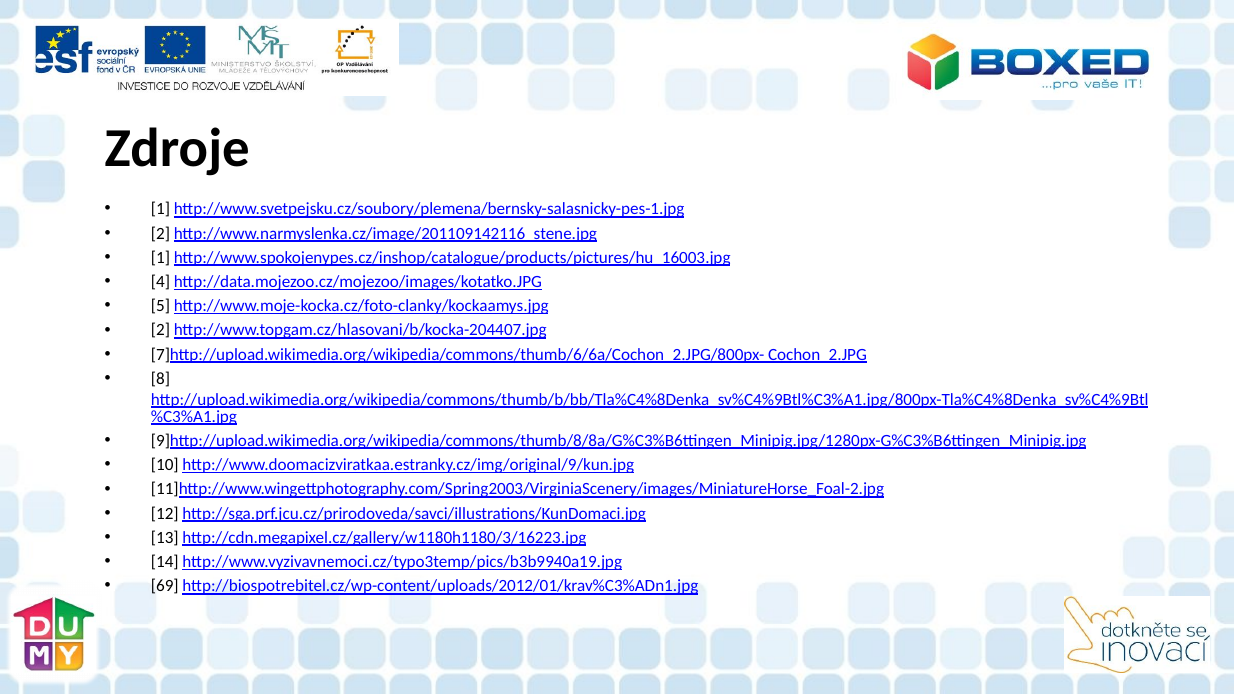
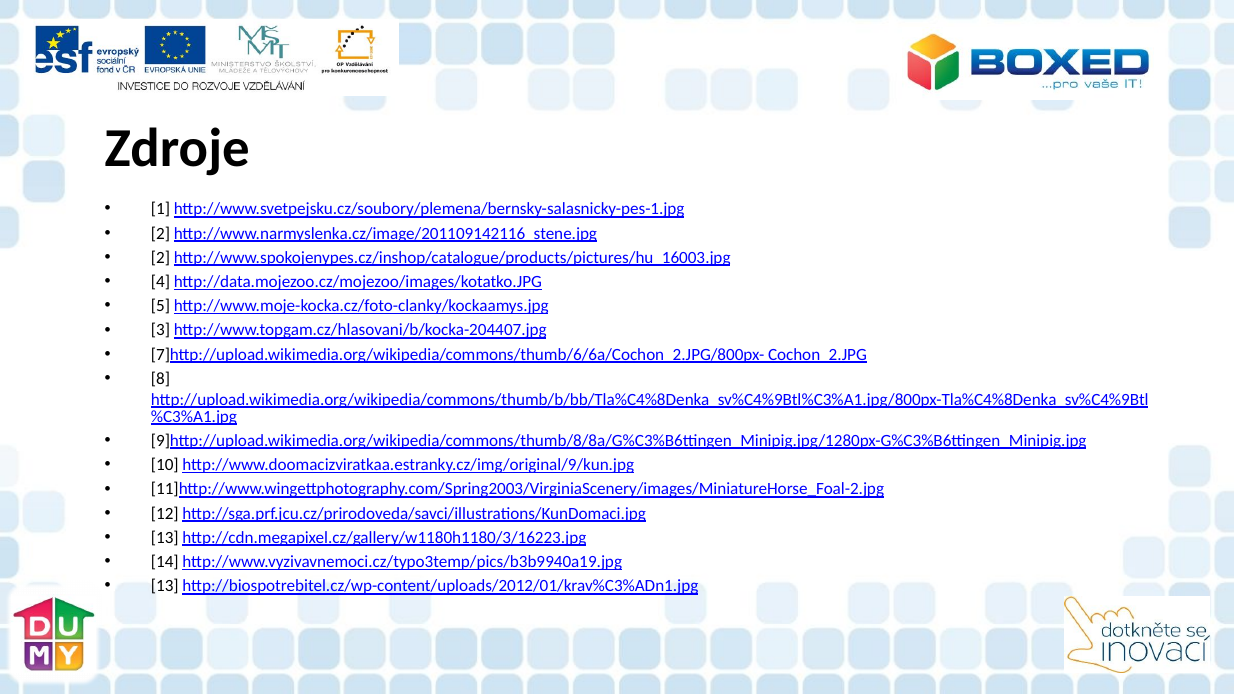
1 at (161, 258): 1 -> 2
2 at (161, 330): 2 -> 3
69 at (165, 586): 69 -> 13
